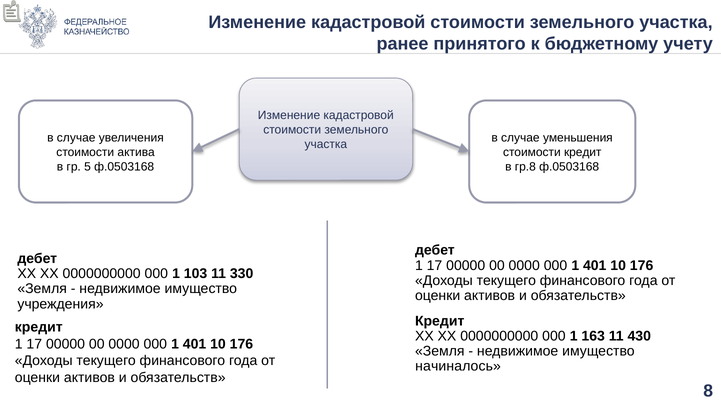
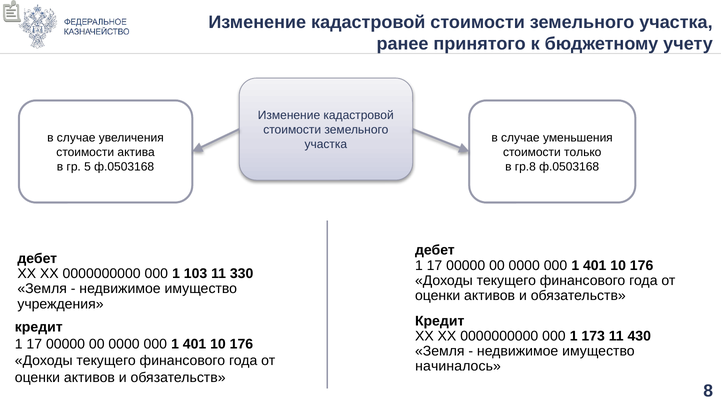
стоимости кредит: кредит -> только
163: 163 -> 173
